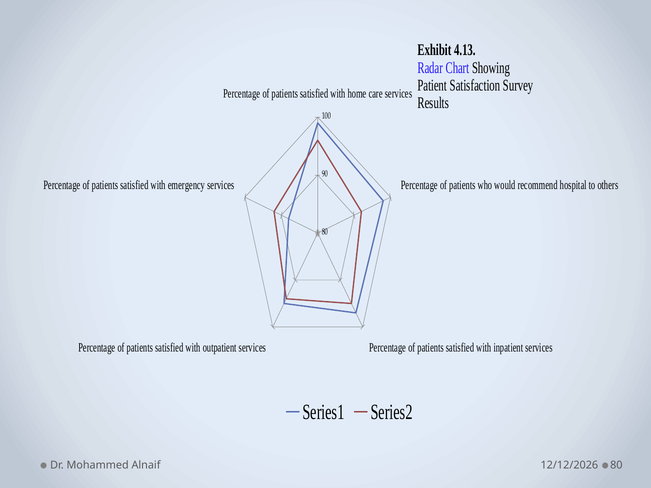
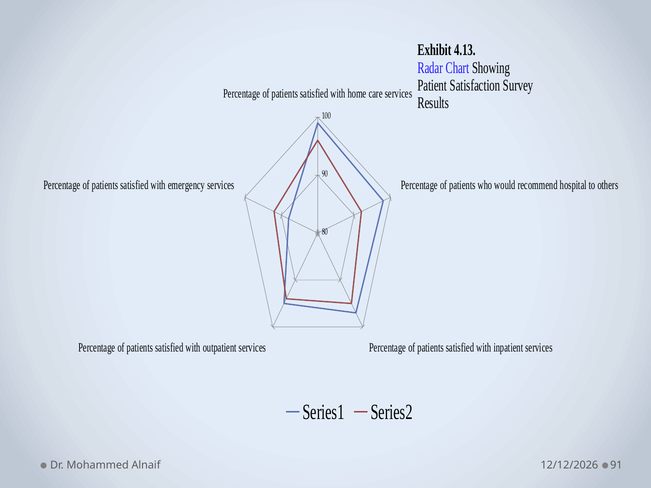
Alnaif 80: 80 -> 91
